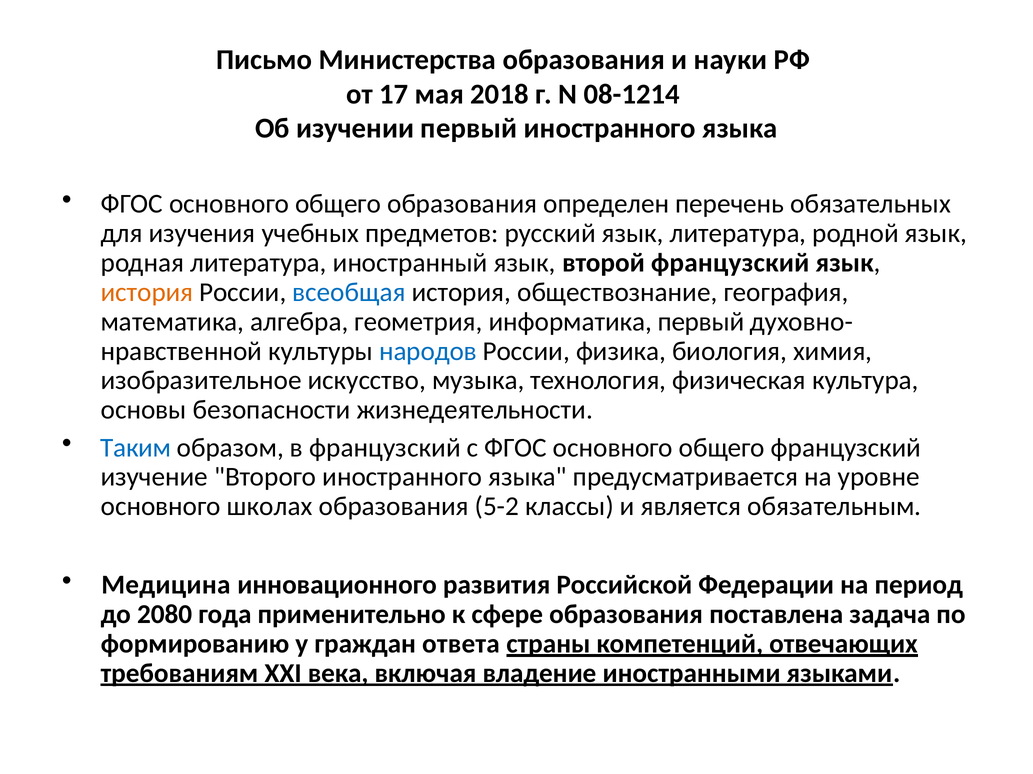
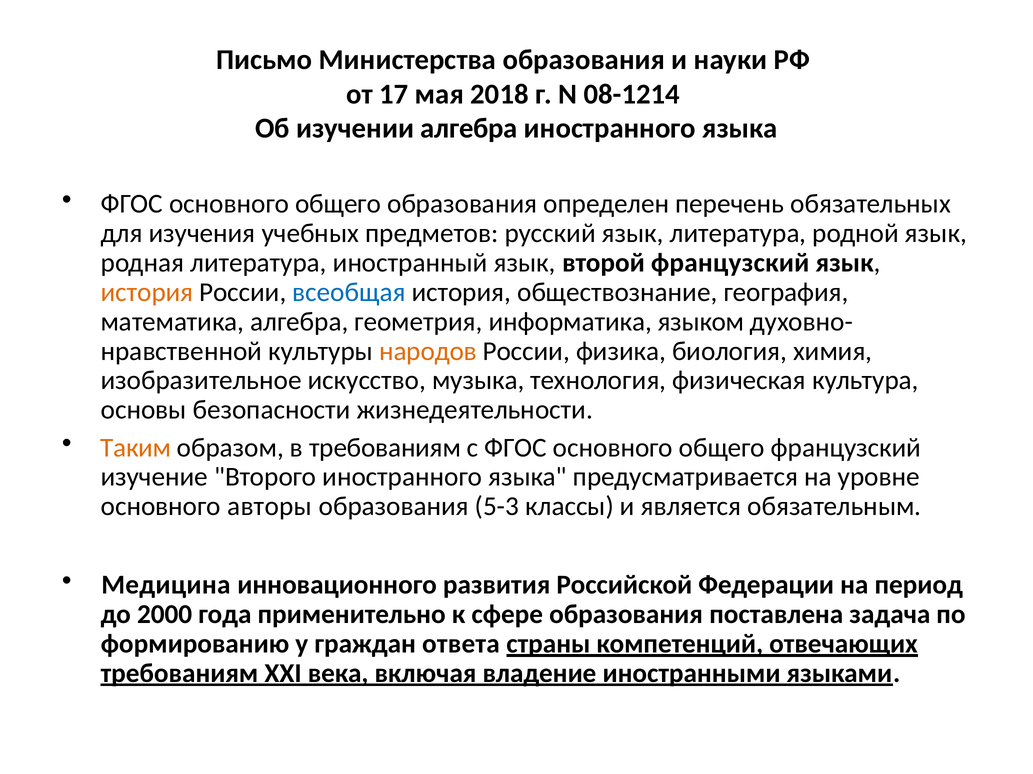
изучении первый: первый -> алгебра
информатика первый: первый -> языком
народов colour: blue -> orange
Таким colour: blue -> orange
в французский: французский -> требованиям
школах: школах -> авторы
5-2: 5-2 -> 5-3
2080: 2080 -> 2000
